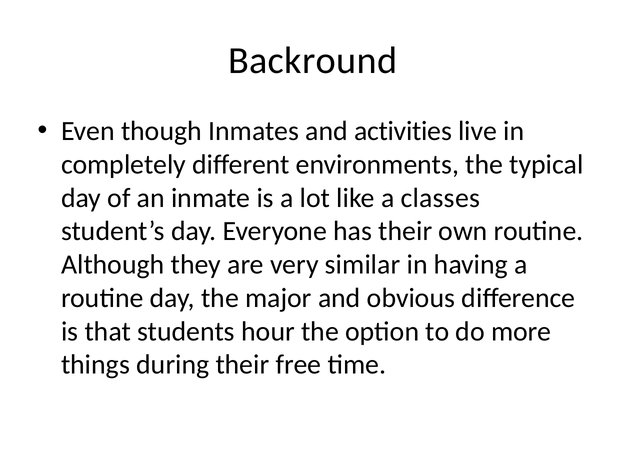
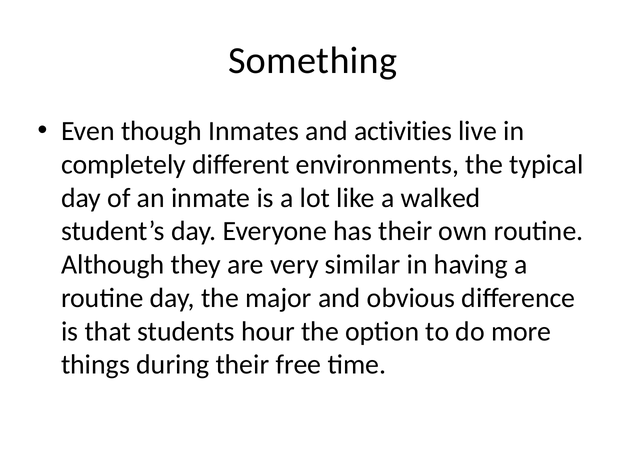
Backround: Backround -> Something
classes: classes -> walked
